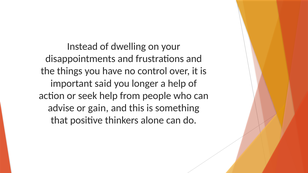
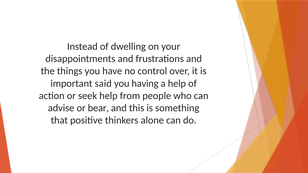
longer: longer -> having
gain: gain -> bear
